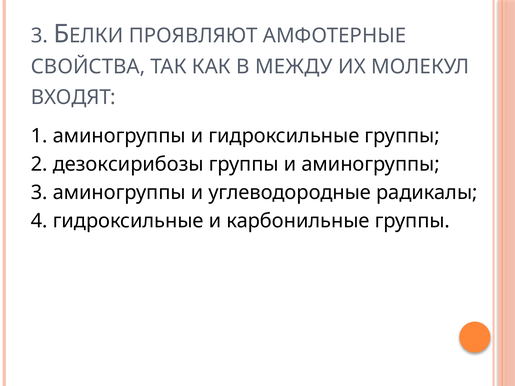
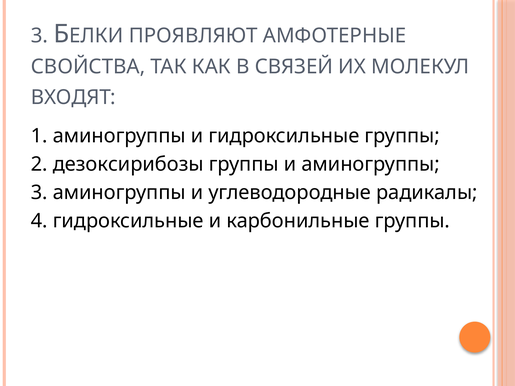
МЕЖДУ: МЕЖДУ -> СВЯЗЕЙ
